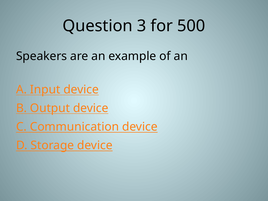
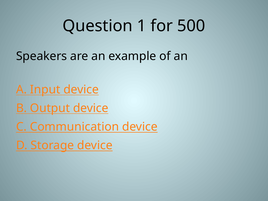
3: 3 -> 1
